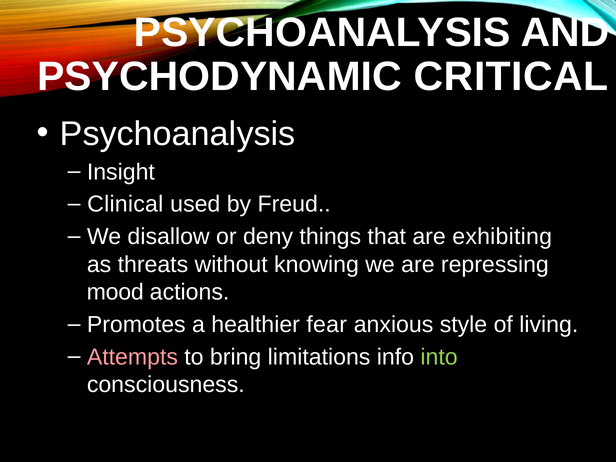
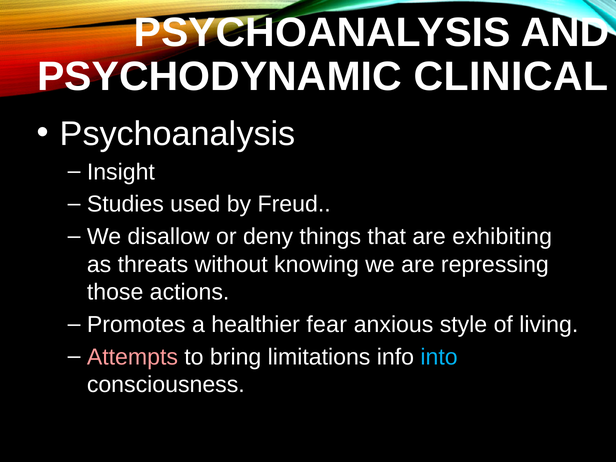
CRITICAL: CRITICAL -> CLINICAL
Clinical: Clinical -> Studies
mood: mood -> those
into colour: light green -> light blue
